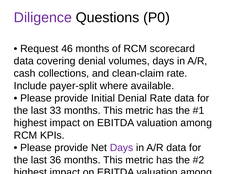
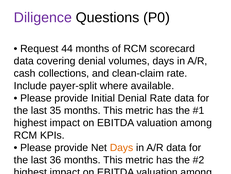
46: 46 -> 44
33: 33 -> 35
Days at (122, 147) colour: purple -> orange
